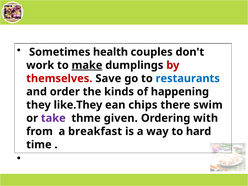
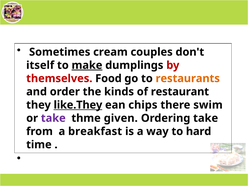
health: health -> cream
work: work -> itself
Save: Save -> Food
restaurants colour: blue -> orange
happening: happening -> restaurant
like.They underline: none -> present
Ordering with: with -> take
